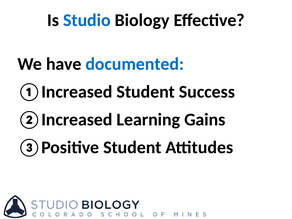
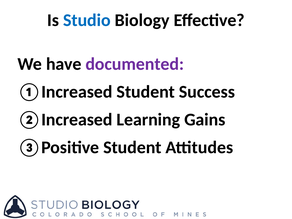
documented colour: blue -> purple
